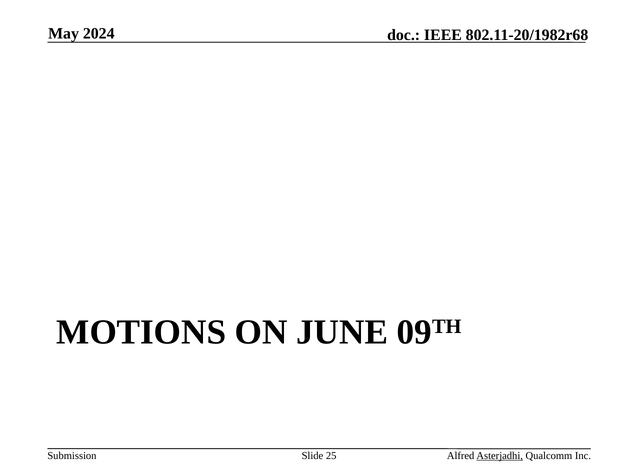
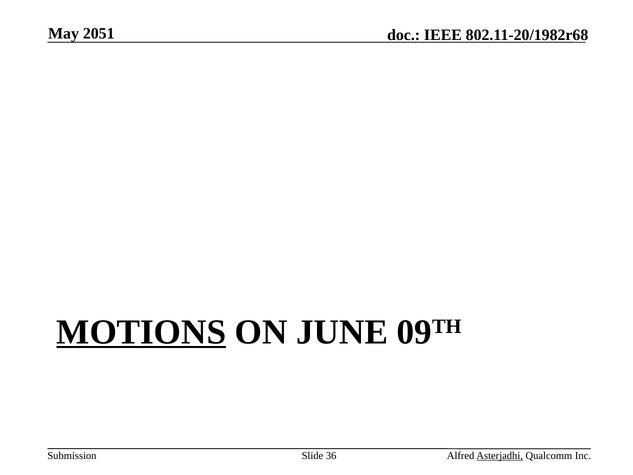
2024: 2024 -> 2051
MOTIONS underline: none -> present
25: 25 -> 36
